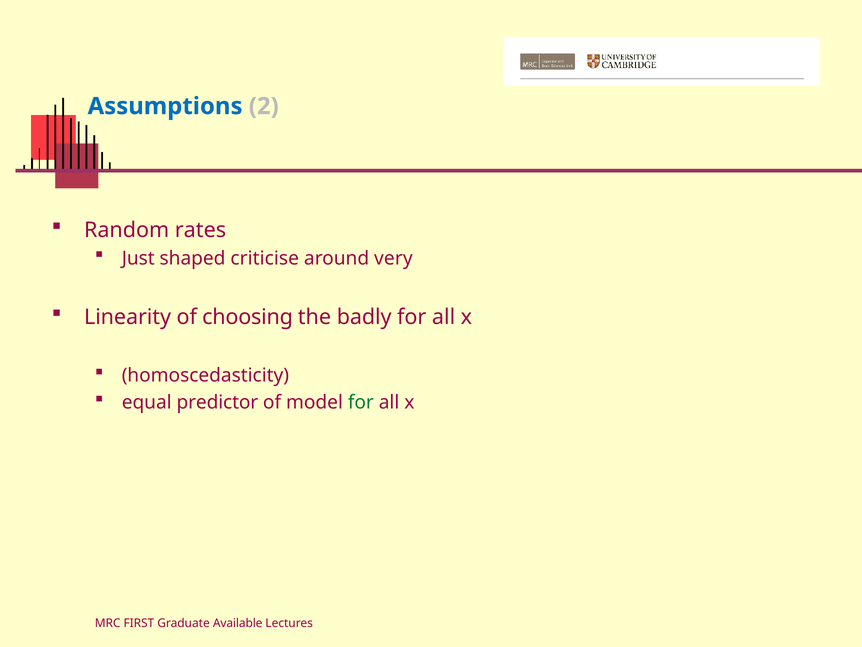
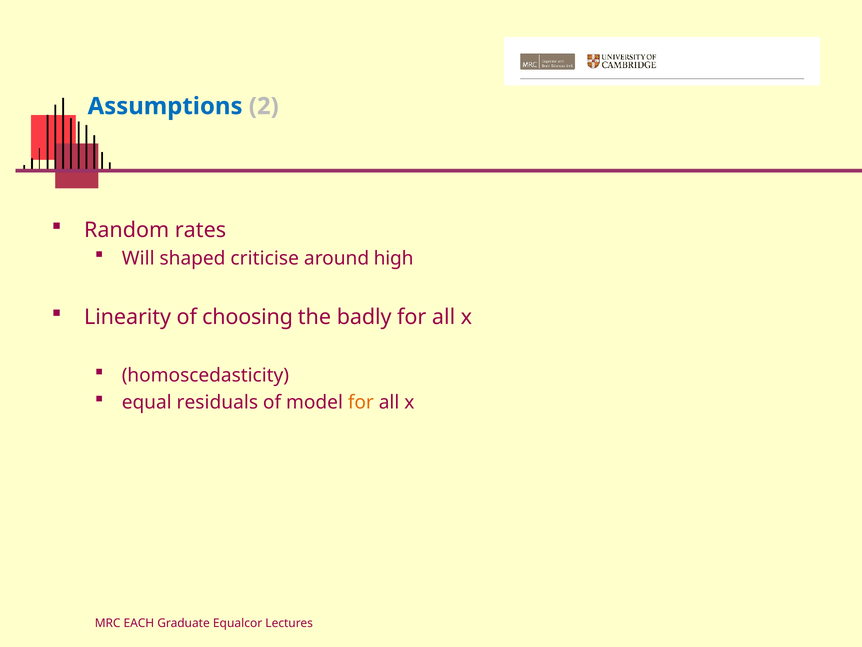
Just: Just -> Will
very: very -> high
predictor: predictor -> residuals
for at (361, 402) colour: green -> orange
FIRST: FIRST -> EACH
Available: Available -> Equalcor
